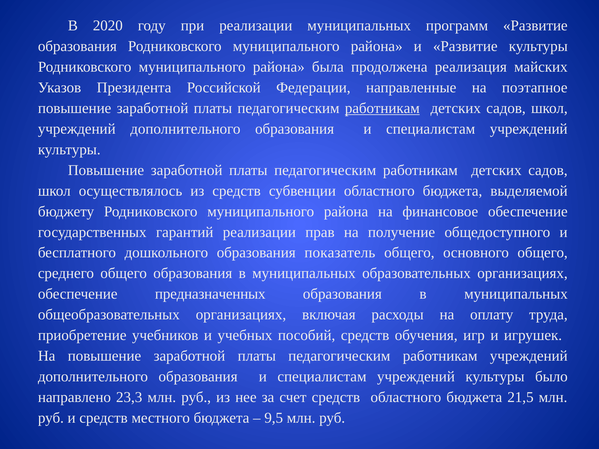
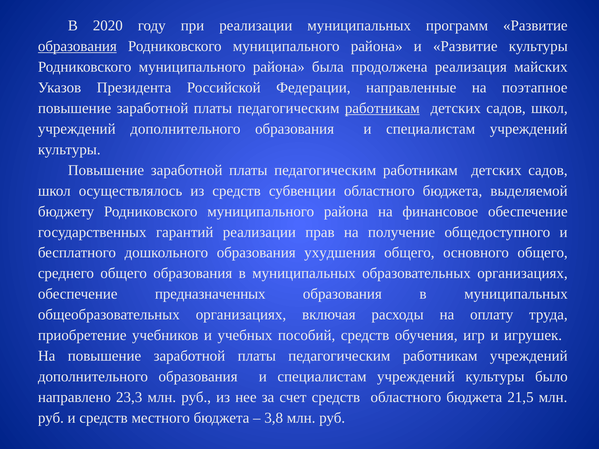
образования at (77, 46) underline: none -> present
показатель: показатель -> ухудшения
9,5: 9,5 -> 3,8
